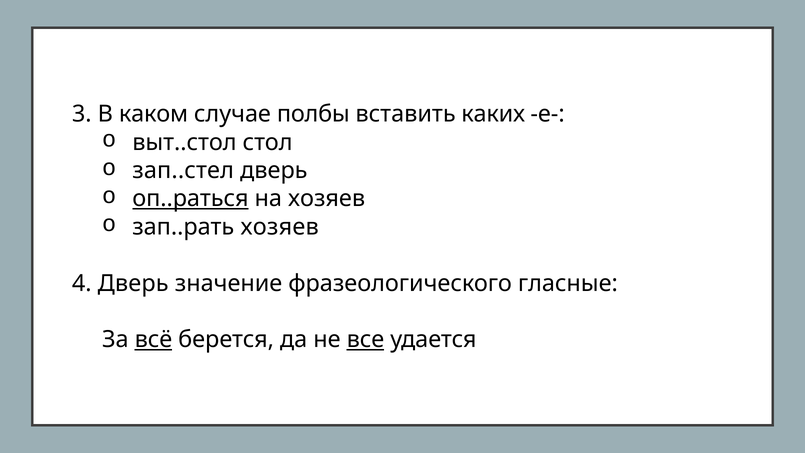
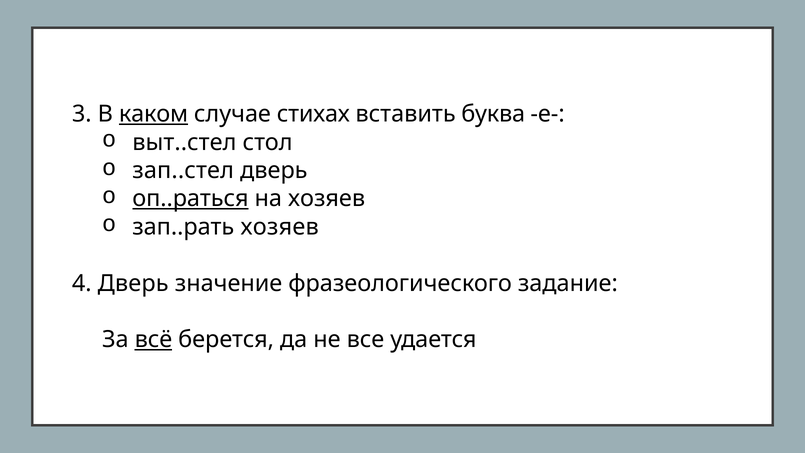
каком underline: none -> present
полбы: полбы -> стихах
каких: каких -> буква
выт..стол: выт..стол -> выт..стел
гласные: гласные -> задание
все underline: present -> none
